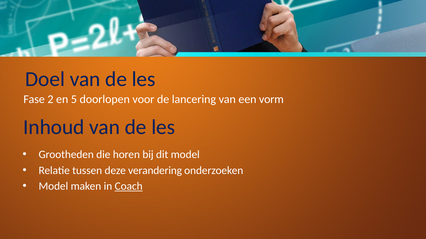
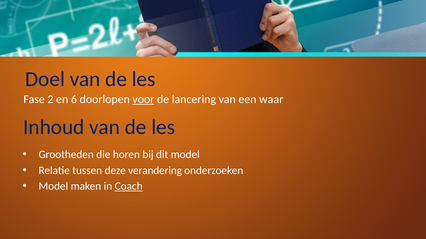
5: 5 -> 6
voor underline: none -> present
vorm: vorm -> waar
